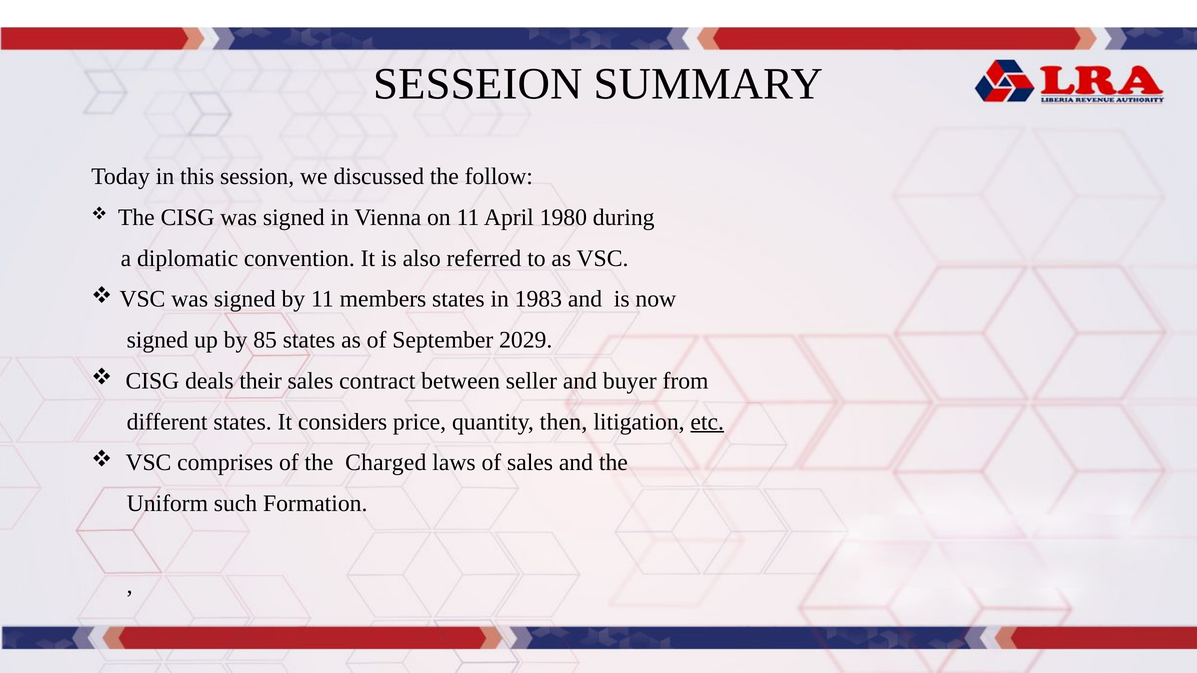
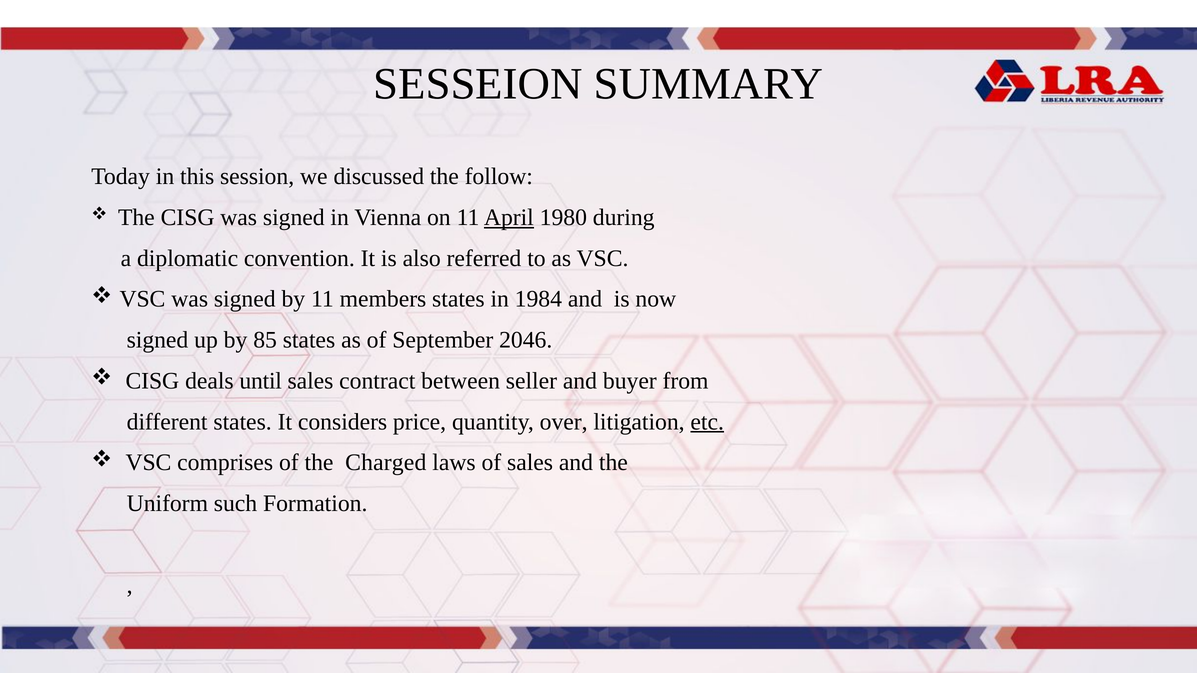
April underline: none -> present
1983: 1983 -> 1984
2029: 2029 -> 2046
their: their -> until
then: then -> over
